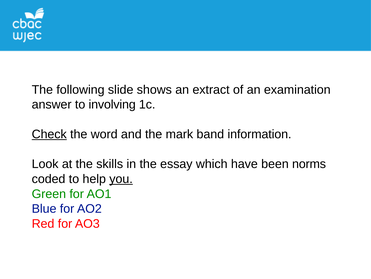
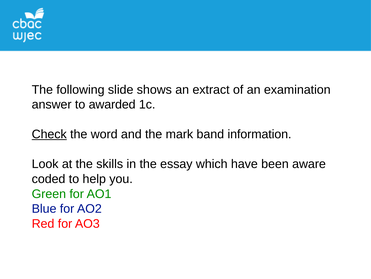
involving: involving -> awarded
norms: norms -> aware
you underline: present -> none
